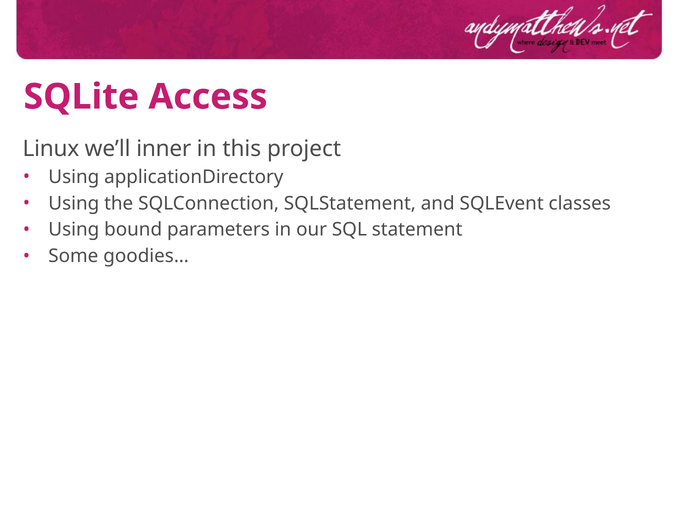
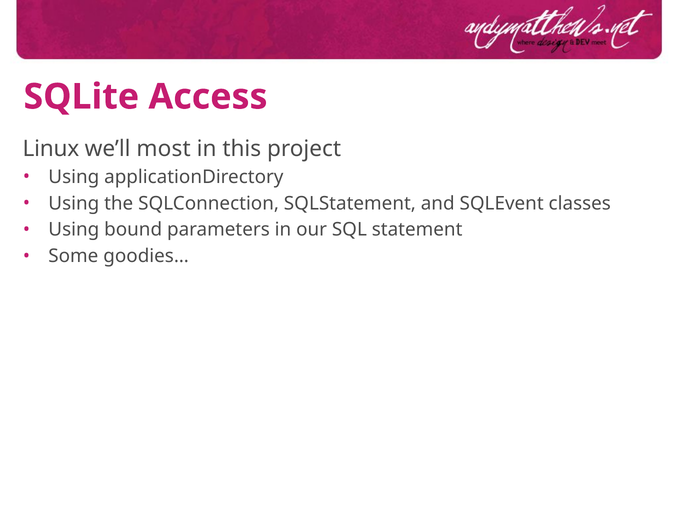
inner: inner -> most
